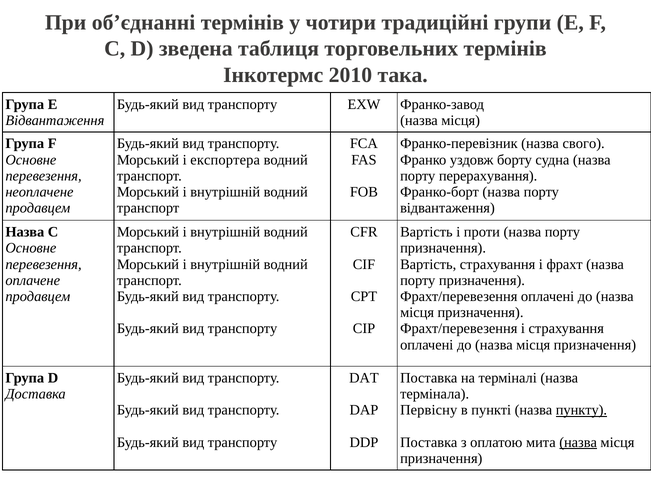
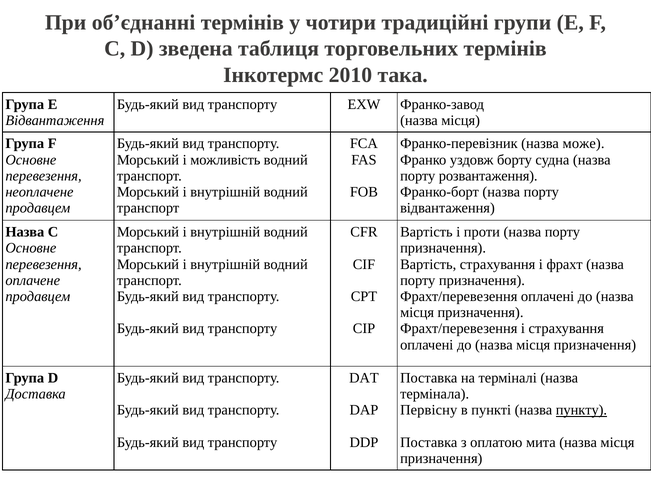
свого: свого -> може
експортера: експортера -> можливість
перерахування: перерахування -> розвантаження
назва at (578, 442) underline: present -> none
